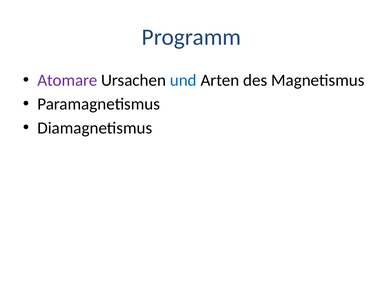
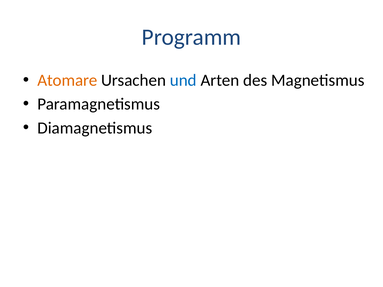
Atomare colour: purple -> orange
